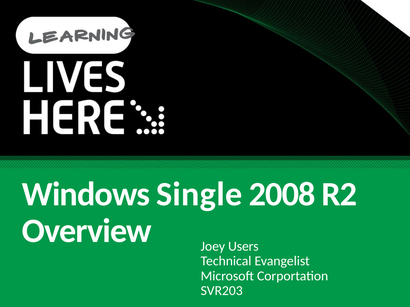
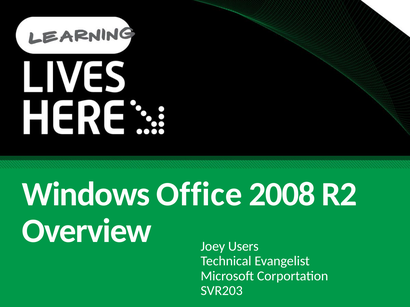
Single: Single -> Office
